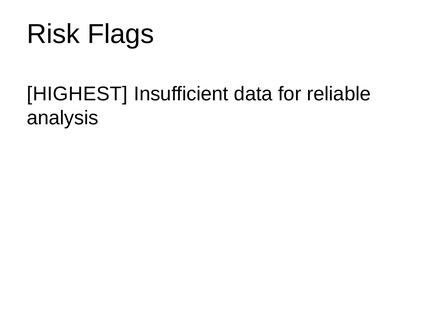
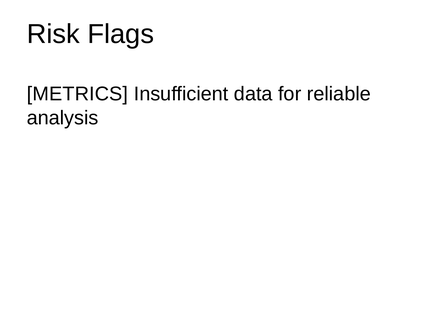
HIGHEST: HIGHEST -> METRICS
